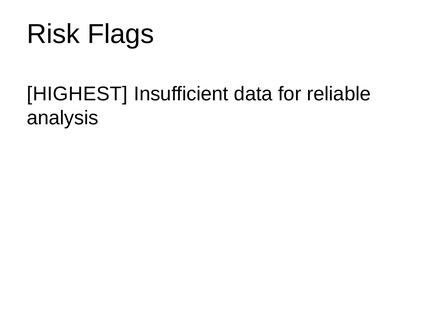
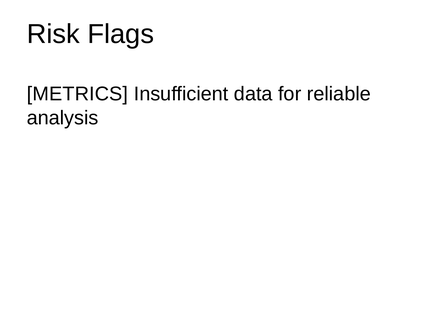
HIGHEST: HIGHEST -> METRICS
